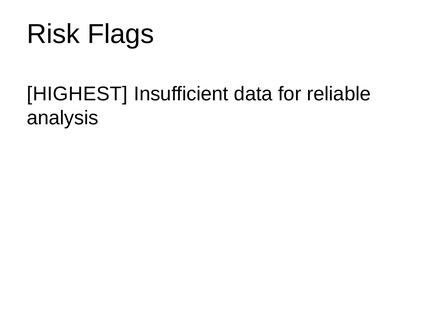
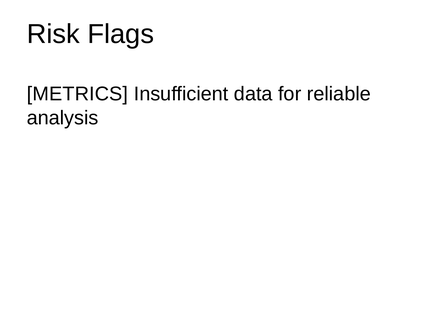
HIGHEST: HIGHEST -> METRICS
